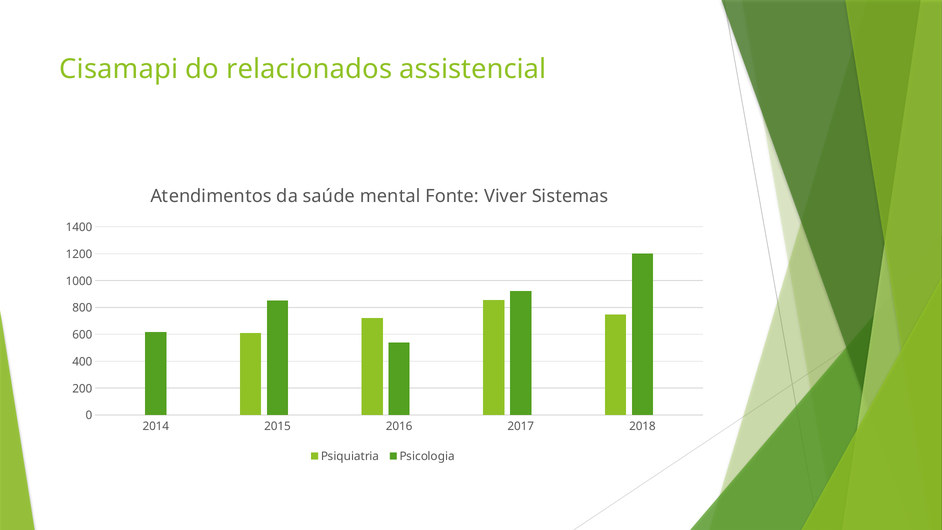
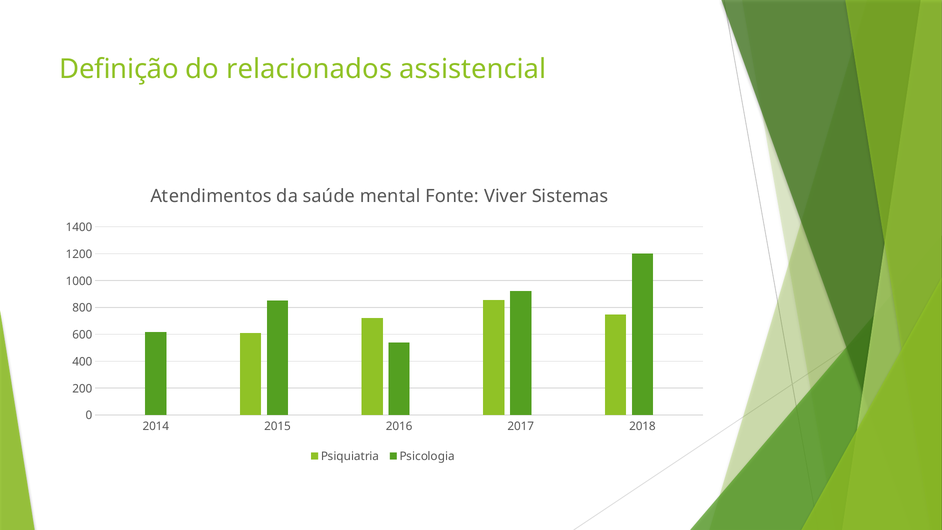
Cisamapi: Cisamapi -> Definição
